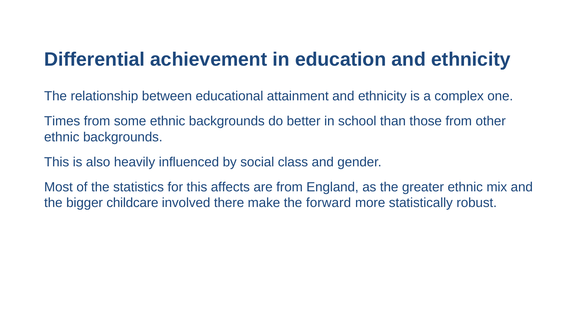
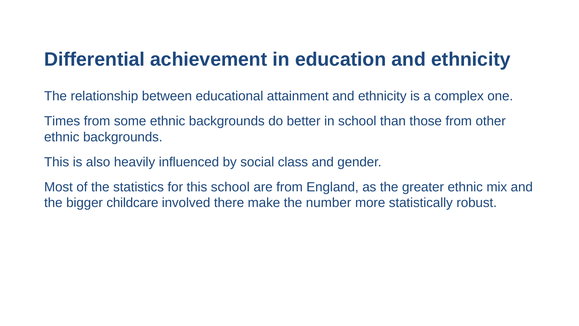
this affects: affects -> school
forward: forward -> number
